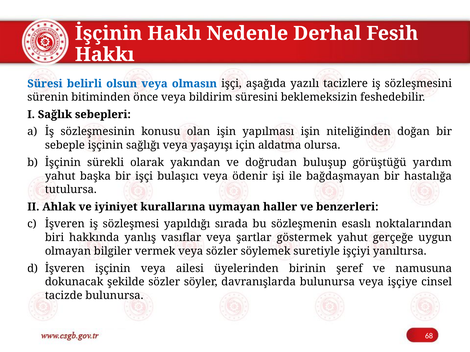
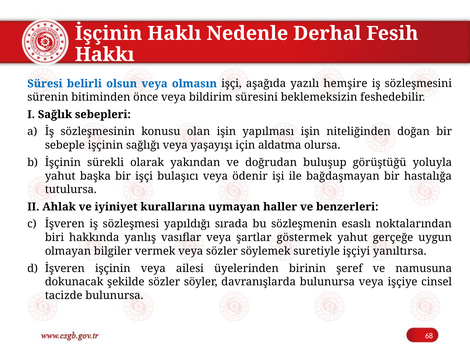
tacizlere: tacizlere -> hemşire
yardım: yardım -> yoluyla
